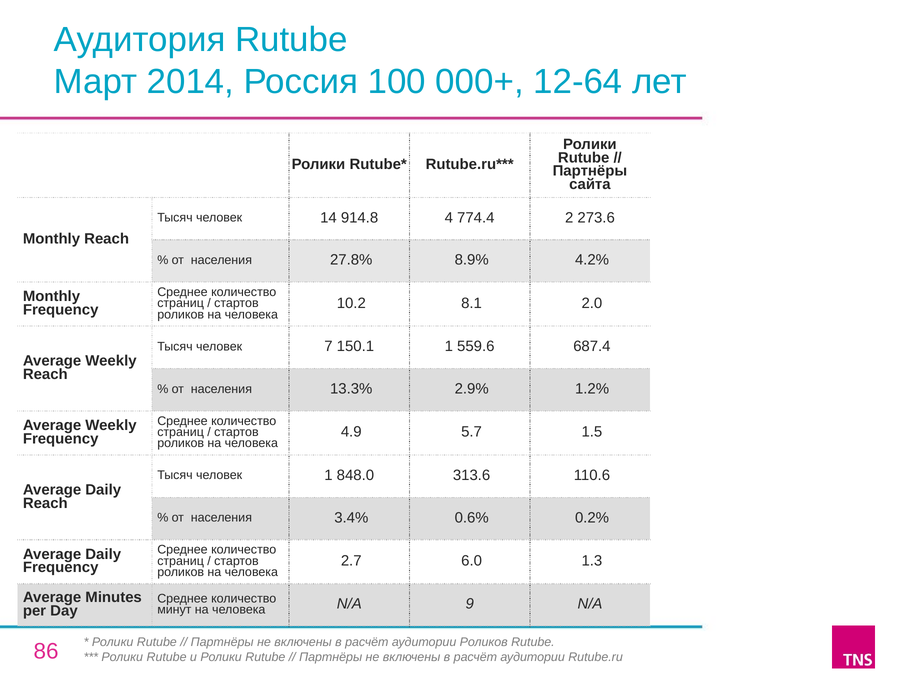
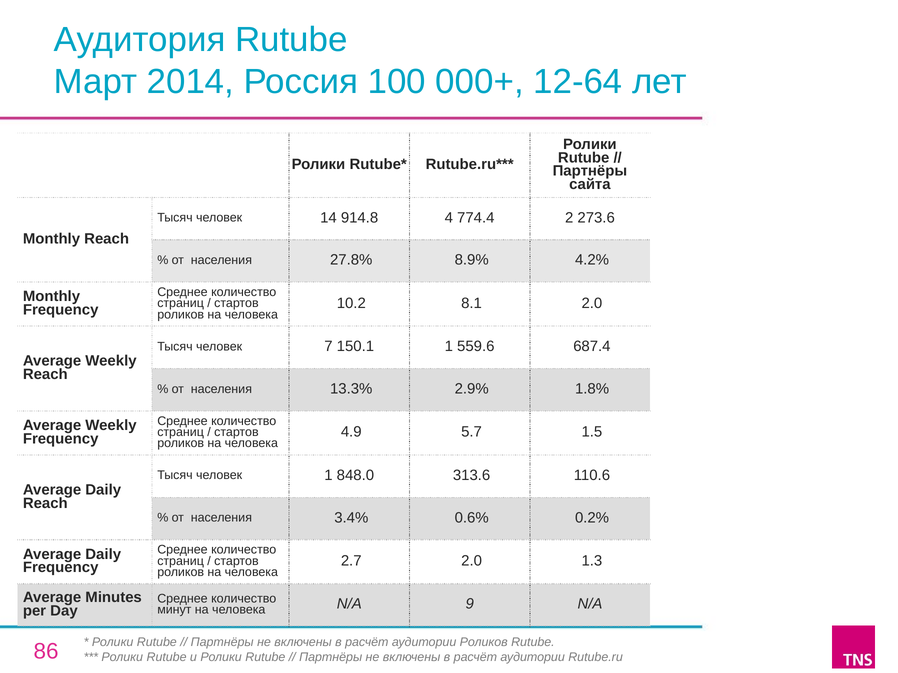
1.2%: 1.2% -> 1.8%
2.7 6.0: 6.0 -> 2.0
